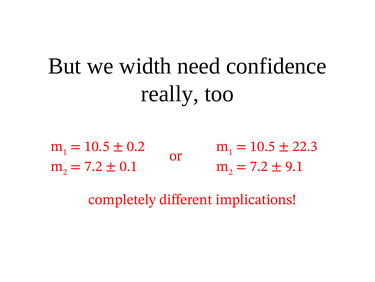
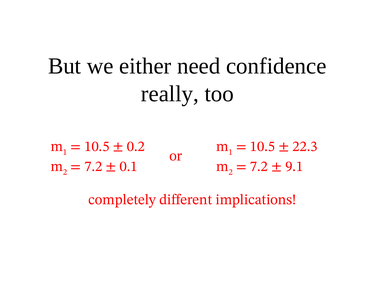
width: width -> either
